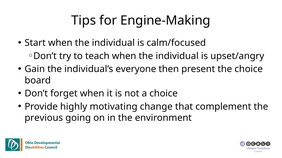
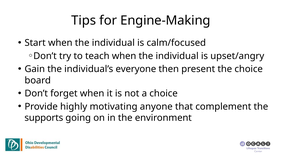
change: change -> anyone
previous: previous -> supports
